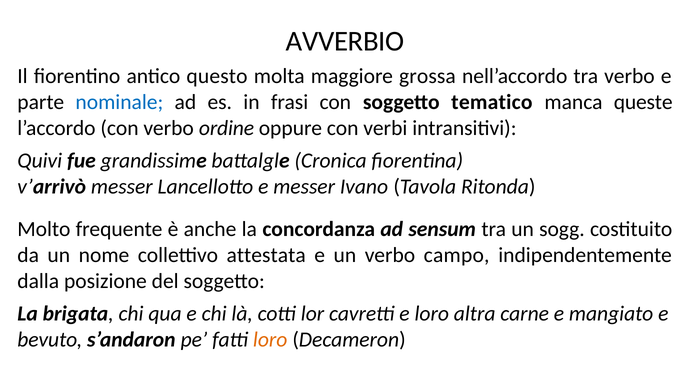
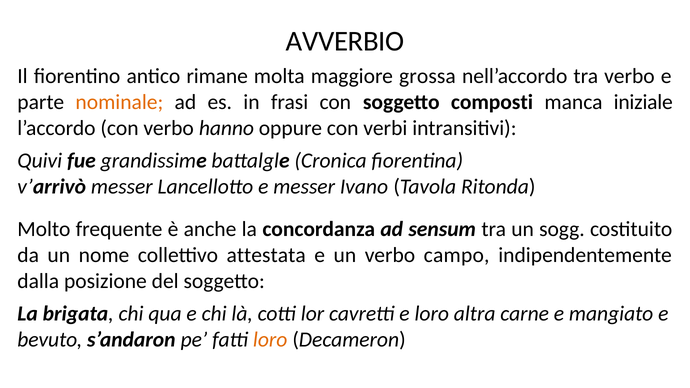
questo: questo -> rimane
nominale colour: blue -> orange
tematico: tematico -> composti
queste: queste -> iniziale
ordine: ordine -> hanno
